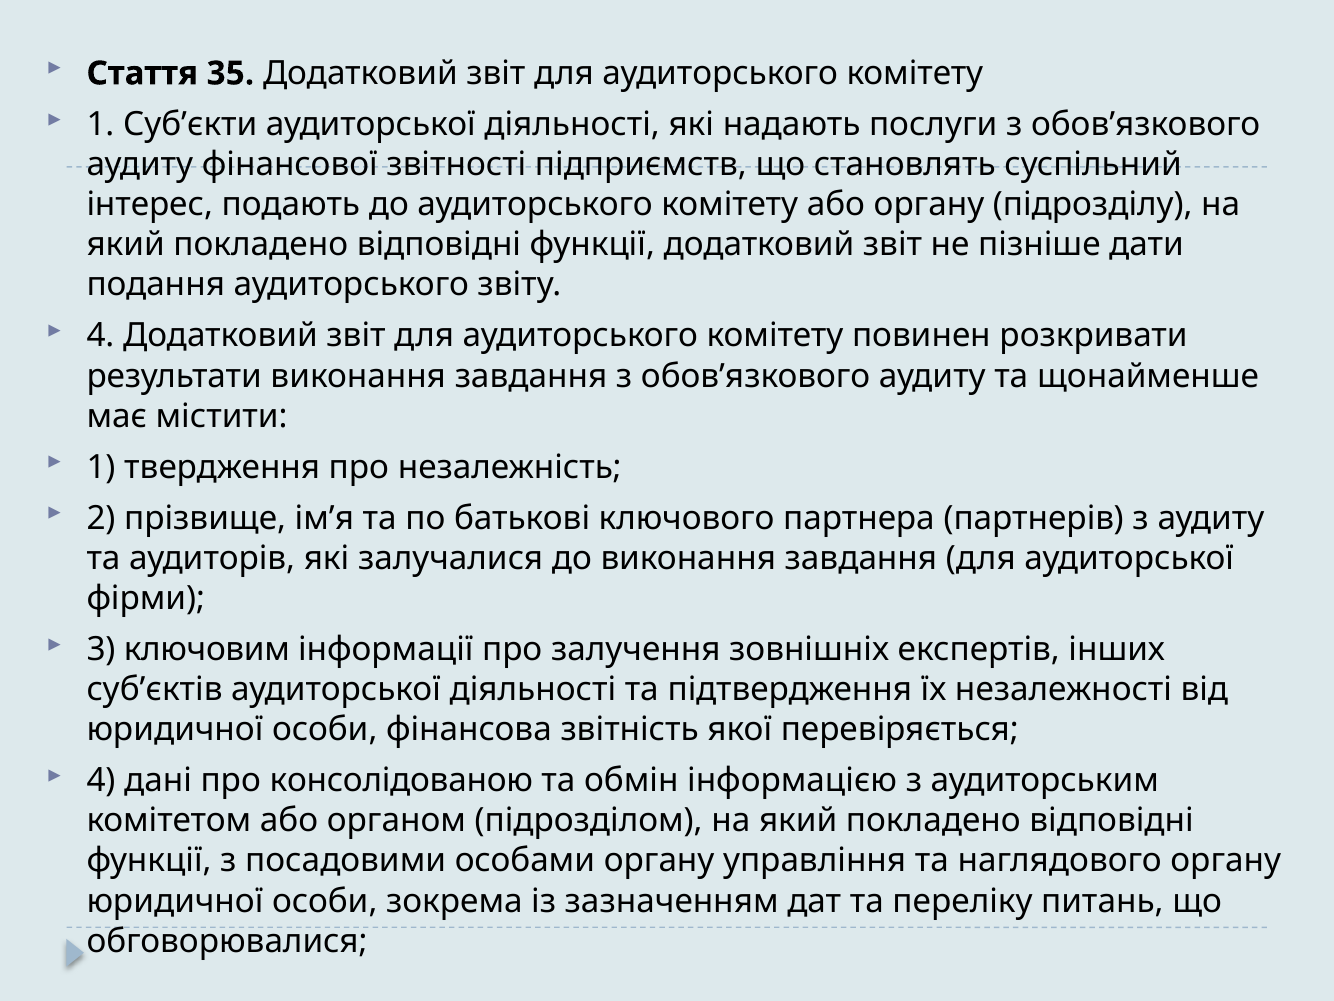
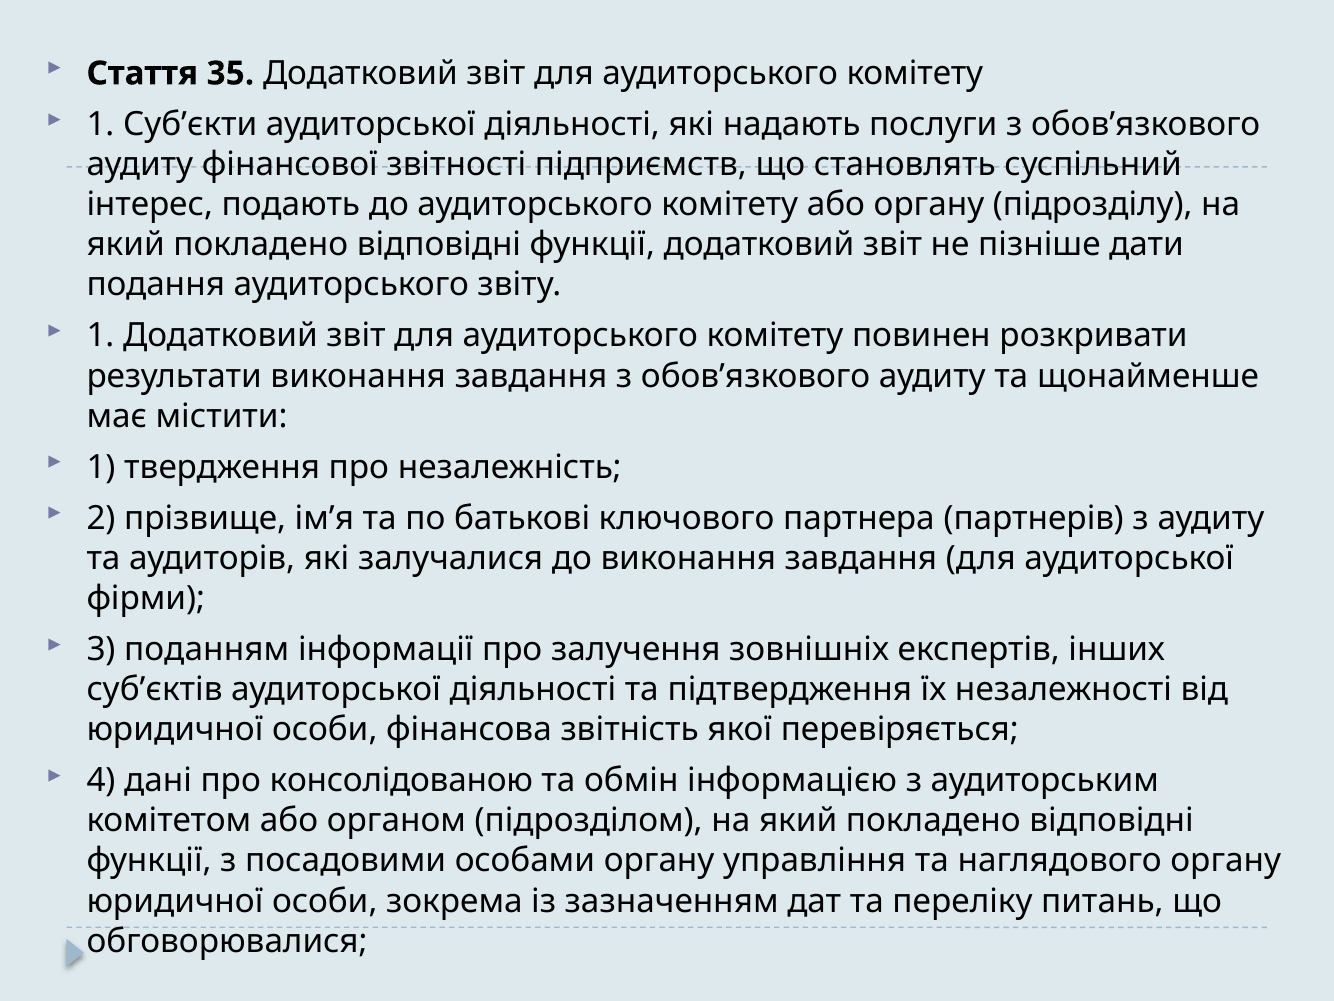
4 at (100, 336): 4 -> 1
ключовим: ключовим -> поданням
